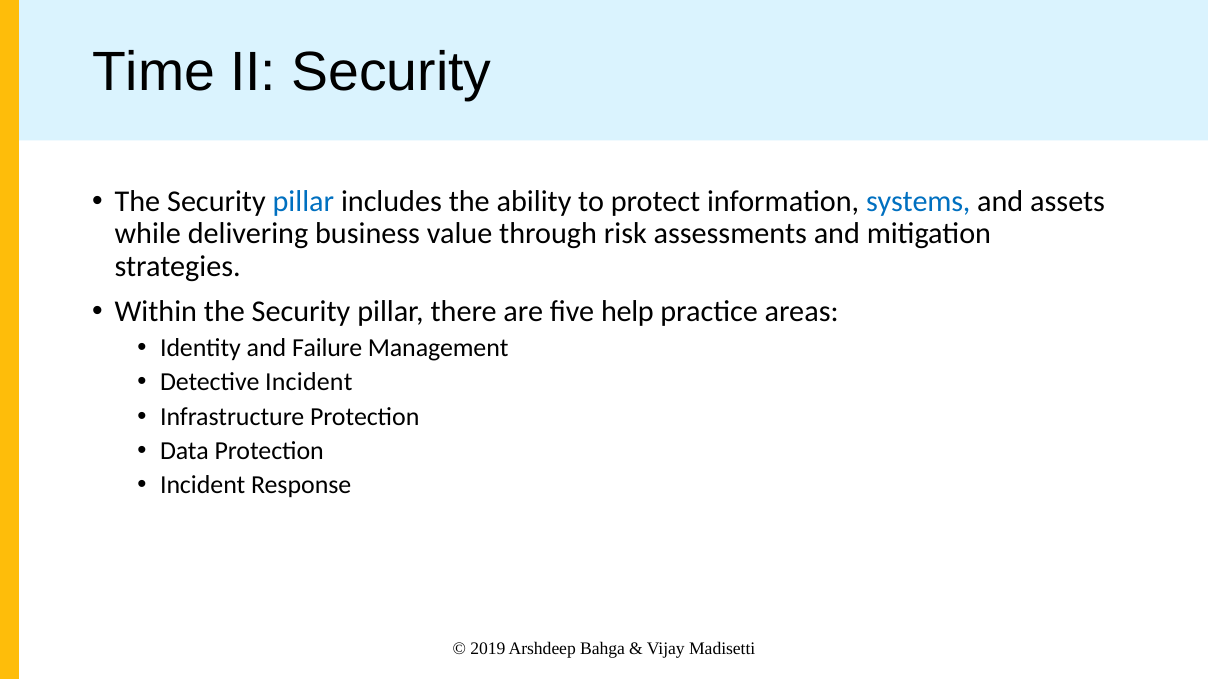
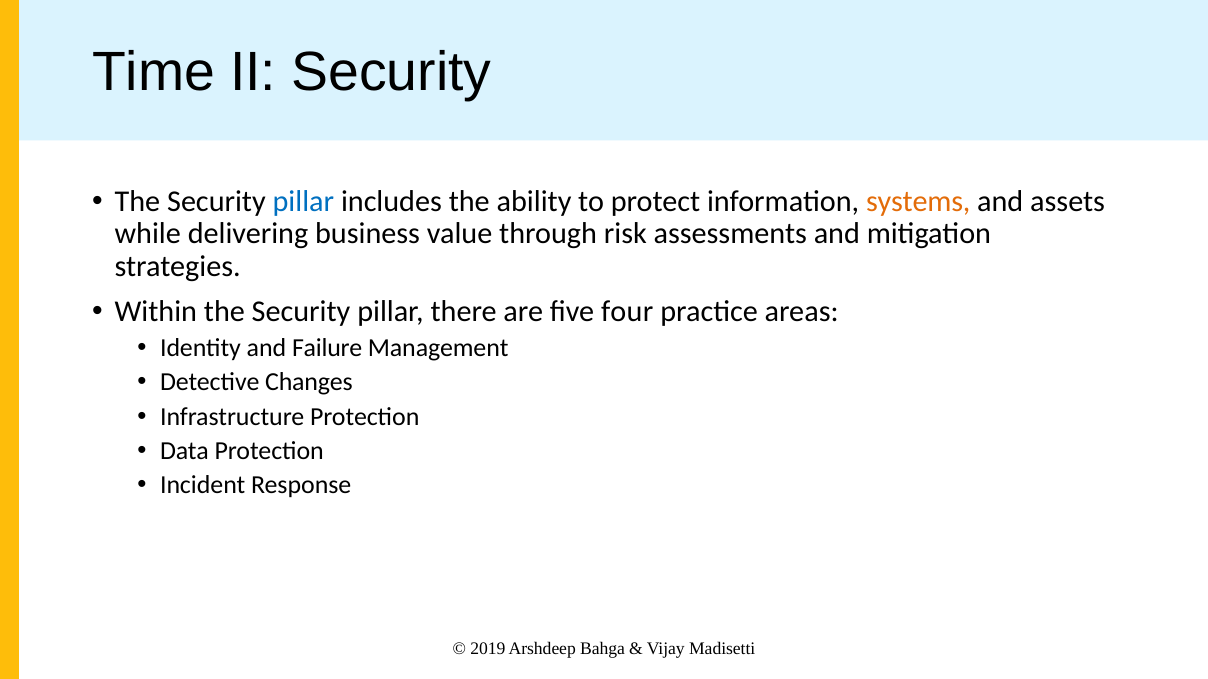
systems colour: blue -> orange
help: help -> four
Detective Incident: Incident -> Changes
